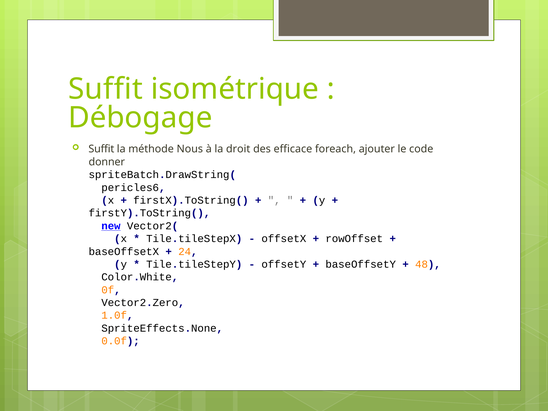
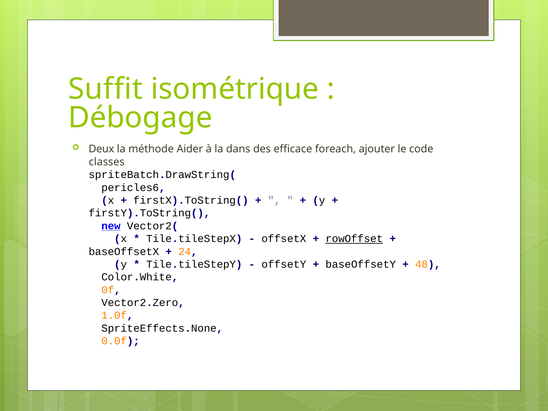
Suffit at (101, 149): Suffit -> Deux
Nous: Nous -> Aider
droit: droit -> dans
donner: donner -> classes
rowOffset underline: none -> present
